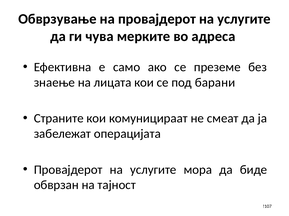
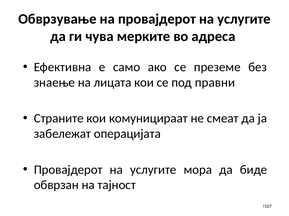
барани: барани -> правни
